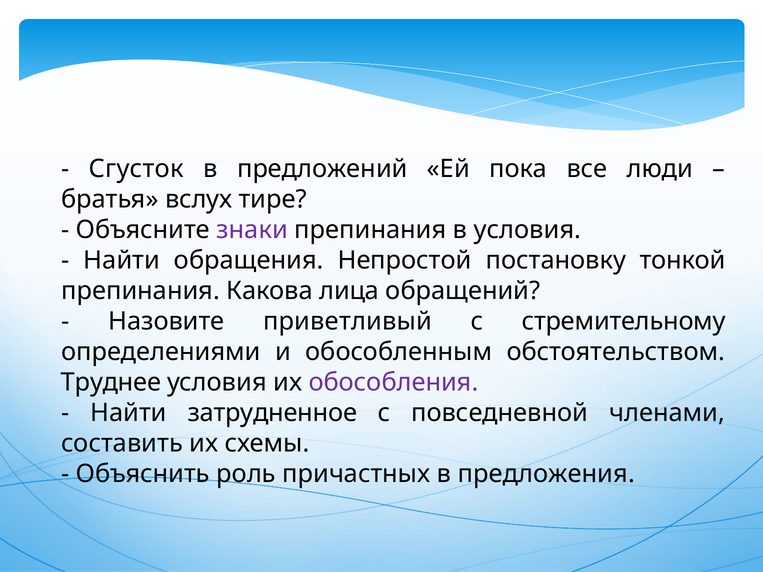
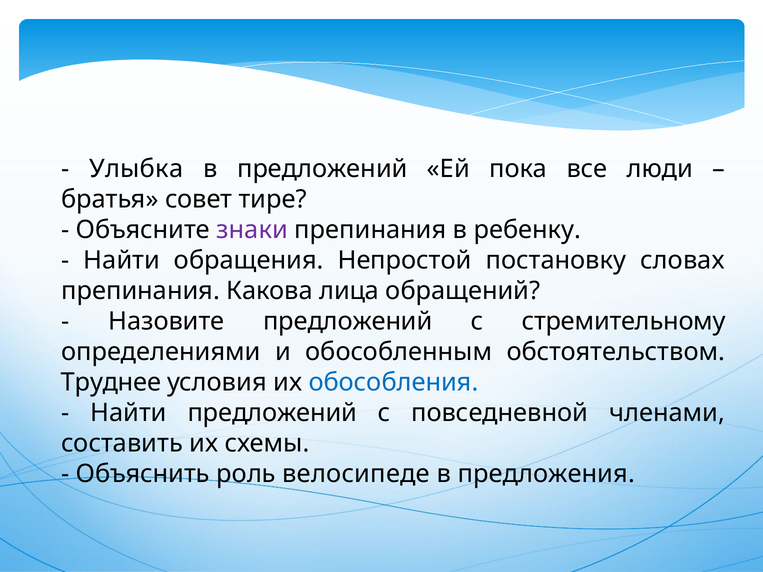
Сгусток: Сгусток -> Улыбка
вслух: вслух -> совет
в условия: условия -> ребенку
тонкой: тонкой -> словах
Назовите приветливый: приветливый -> предложений
обособления colour: purple -> blue
Найти затрудненное: затрудненное -> предложений
причастных: причастных -> велосипеде
